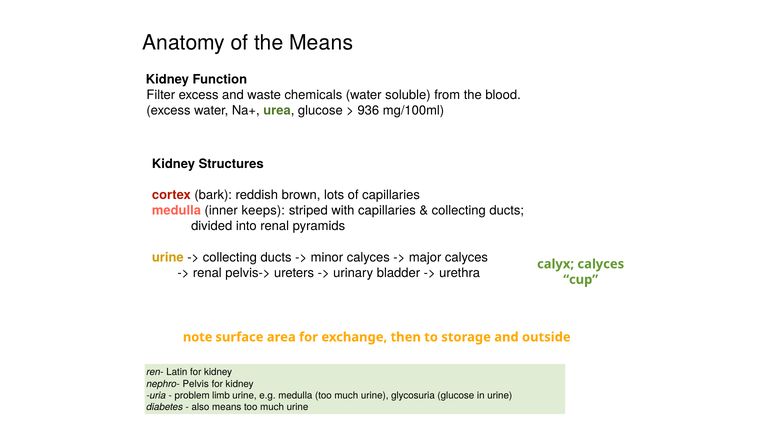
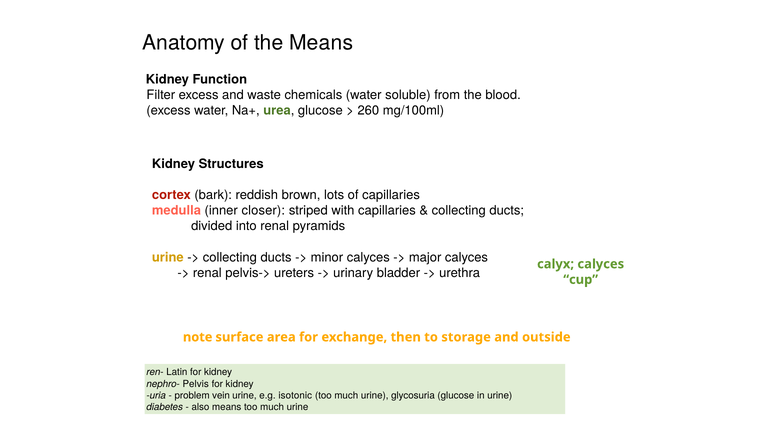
936: 936 -> 260
keeps: keeps -> closer
limb: limb -> vein
e.g medulla: medulla -> isotonic
